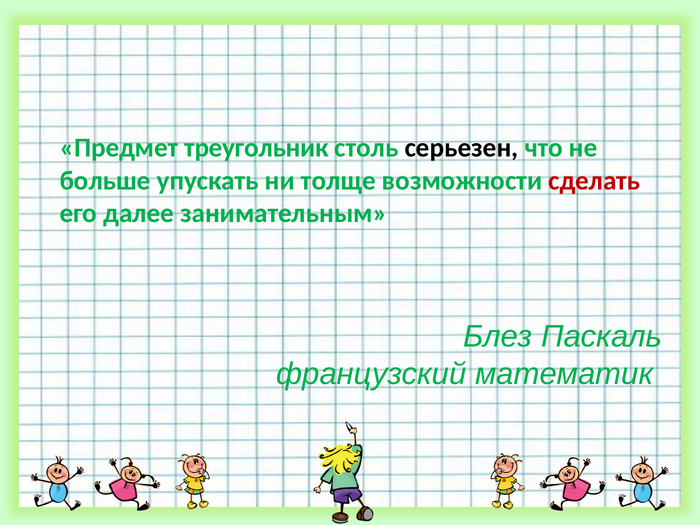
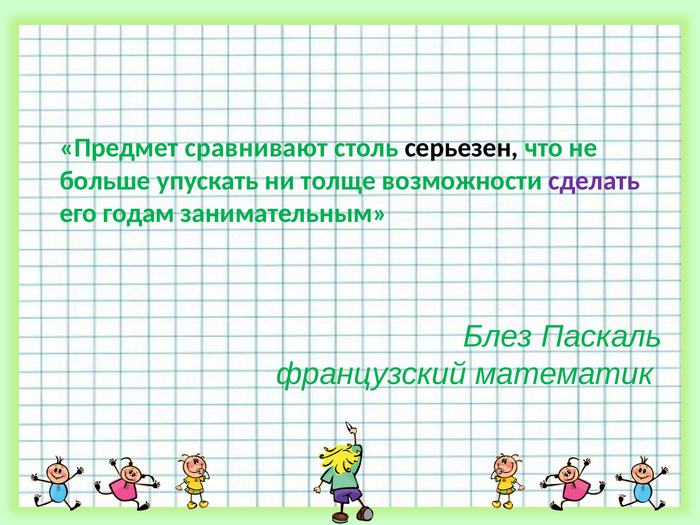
треугольник: треугольник -> сравнивают
сделать colour: red -> purple
далее: далее -> годам
